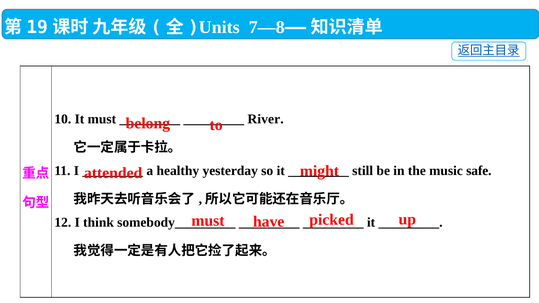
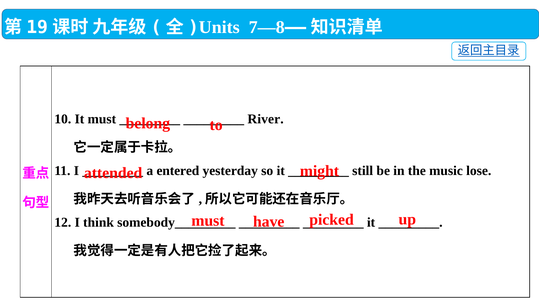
healthy: healthy -> entered
safe: safe -> lose
